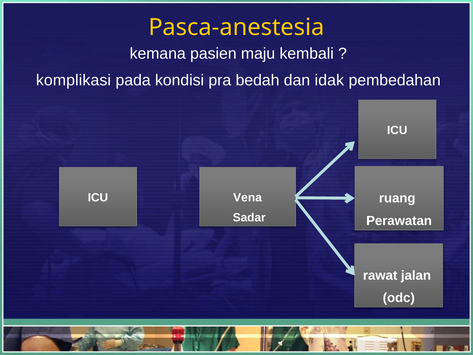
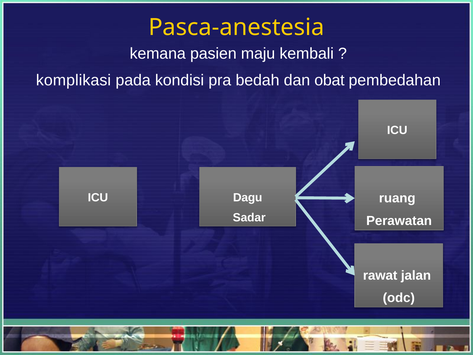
idak: idak -> obat
Vena: Vena -> Dagu
